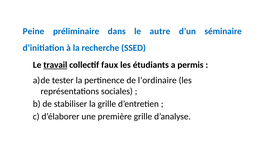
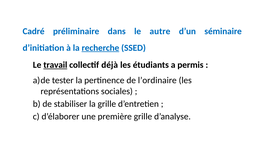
Peine: Peine -> Cadré
recherche underline: none -> present
faux: faux -> déjà
